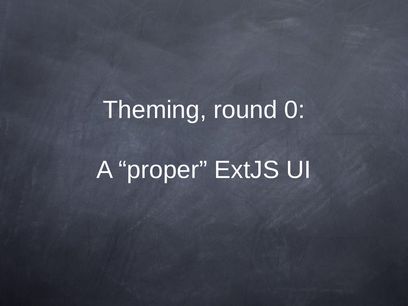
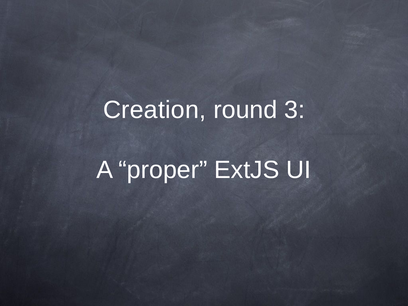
Theming: Theming -> Creation
0: 0 -> 3
